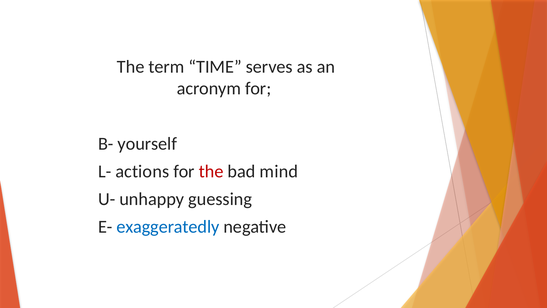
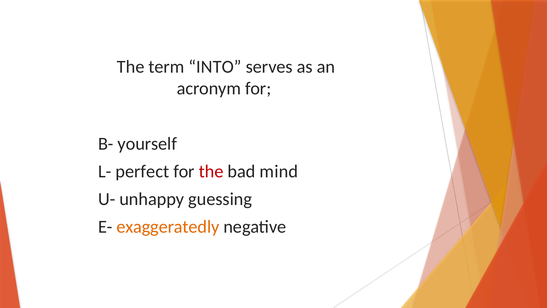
TIME: TIME -> INTO
actions: actions -> perfect
exaggeratedly colour: blue -> orange
